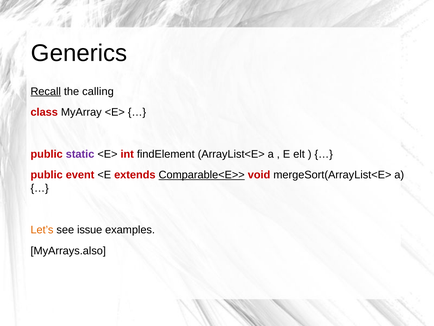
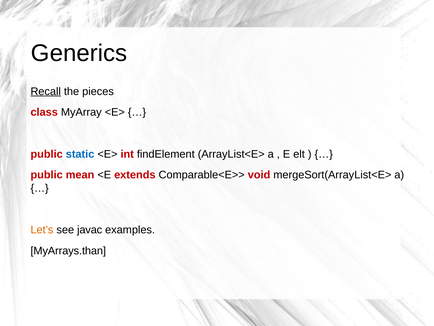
calling: calling -> pieces
static colour: purple -> blue
event: event -> mean
Comparable<E>> underline: present -> none
issue: issue -> javac
MyArrays.also: MyArrays.also -> MyArrays.than
